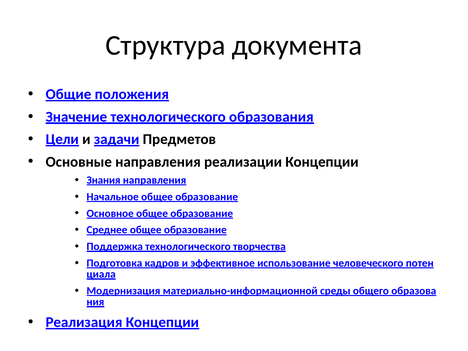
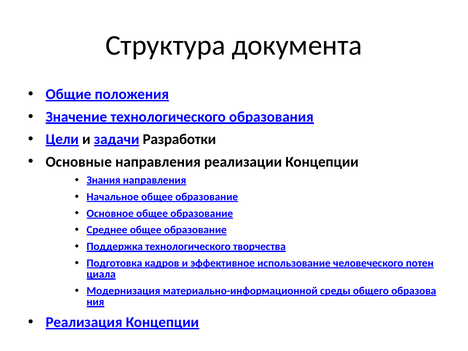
Предметов: Предметов -> Разработки
